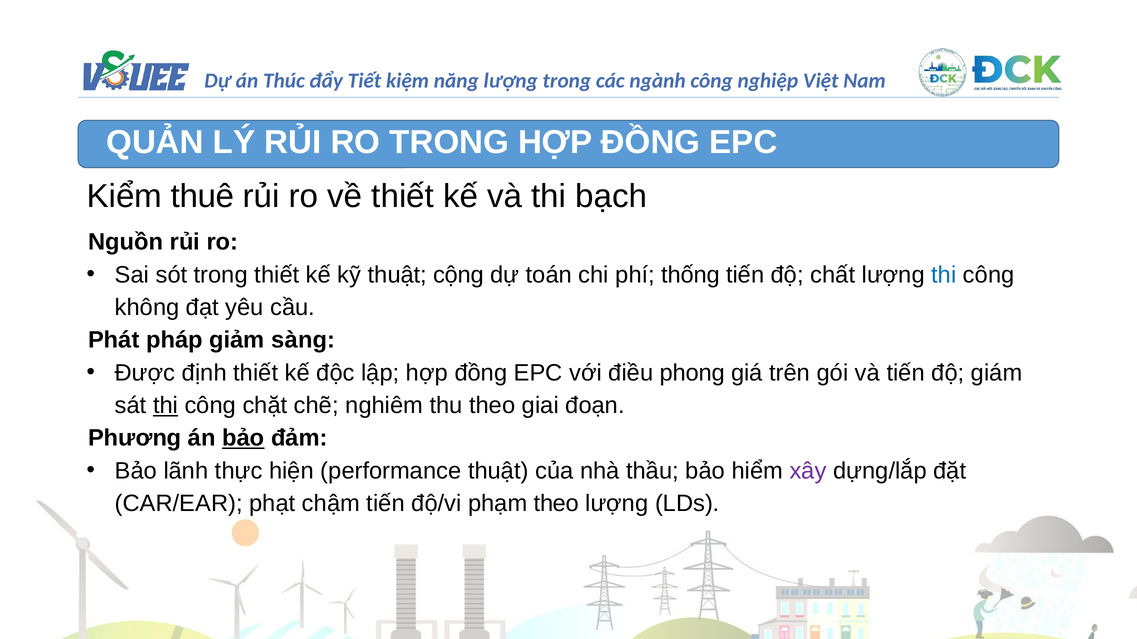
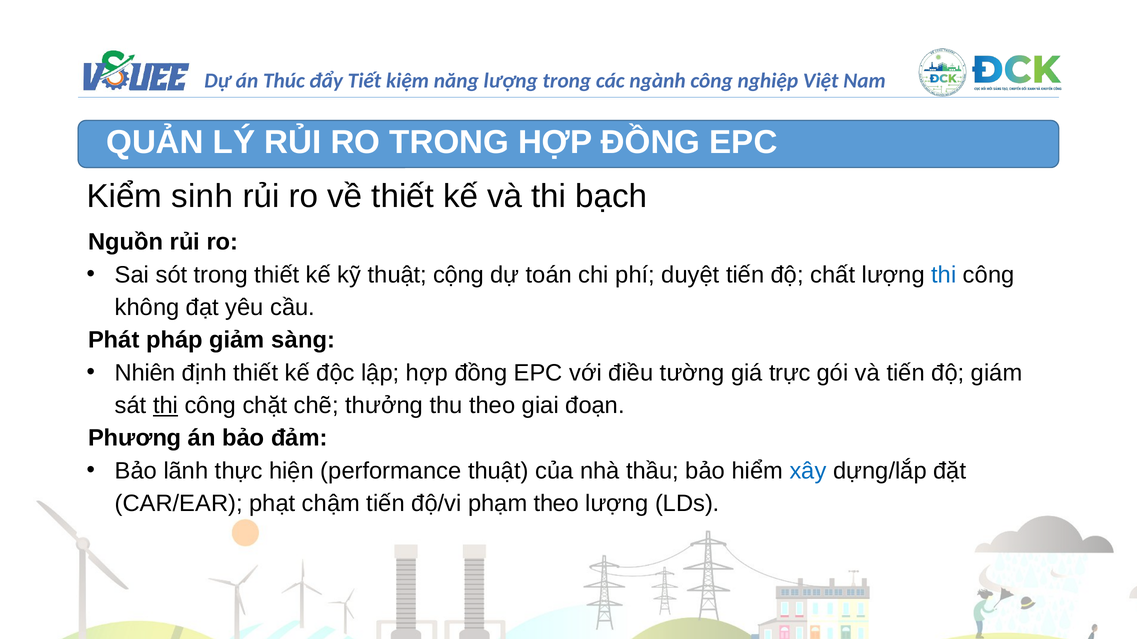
thuê: thuê -> sinh
thống: thống -> duyệt
Được: Được -> Nhiên
phong: phong -> tường
trên: trên -> trực
nghiêm: nghiêm -> thưởng
bảo at (243, 438) underline: present -> none
xây colour: purple -> blue
